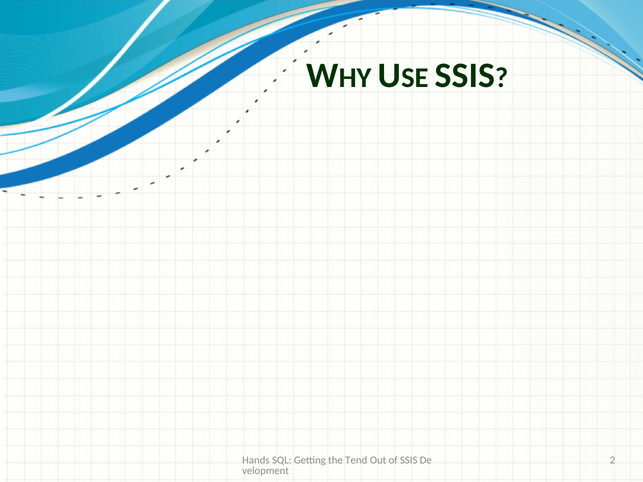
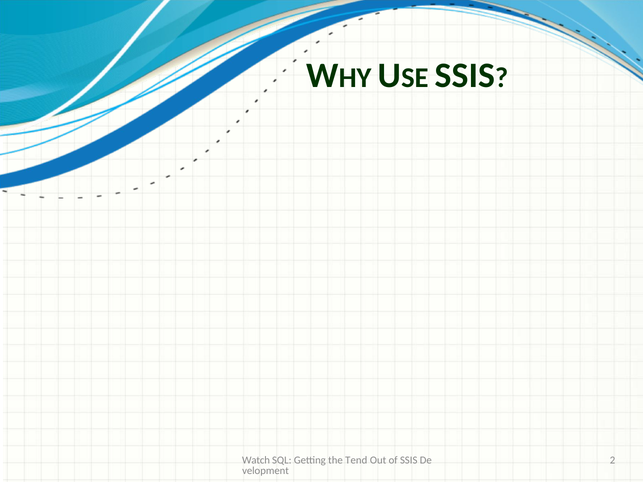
Hands: Hands -> Watch
